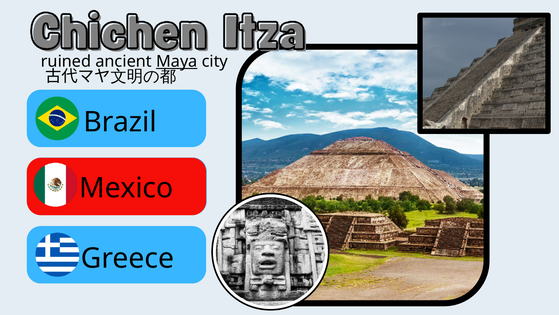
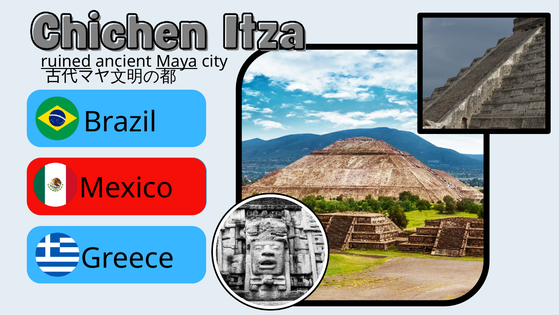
ruined underline: none -> present
